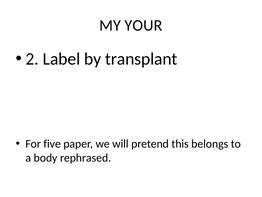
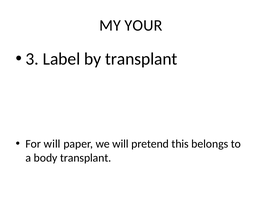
2: 2 -> 3
For five: five -> will
body rephrased: rephrased -> transplant
